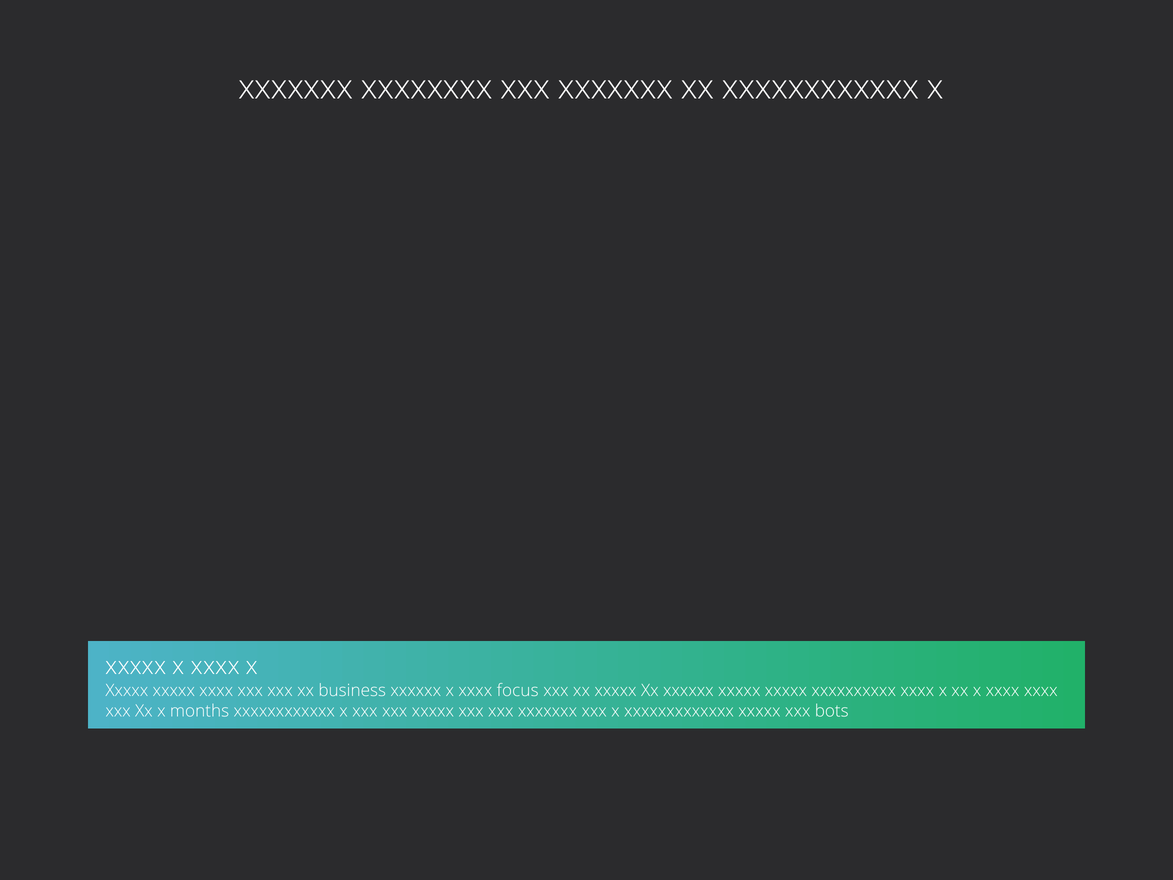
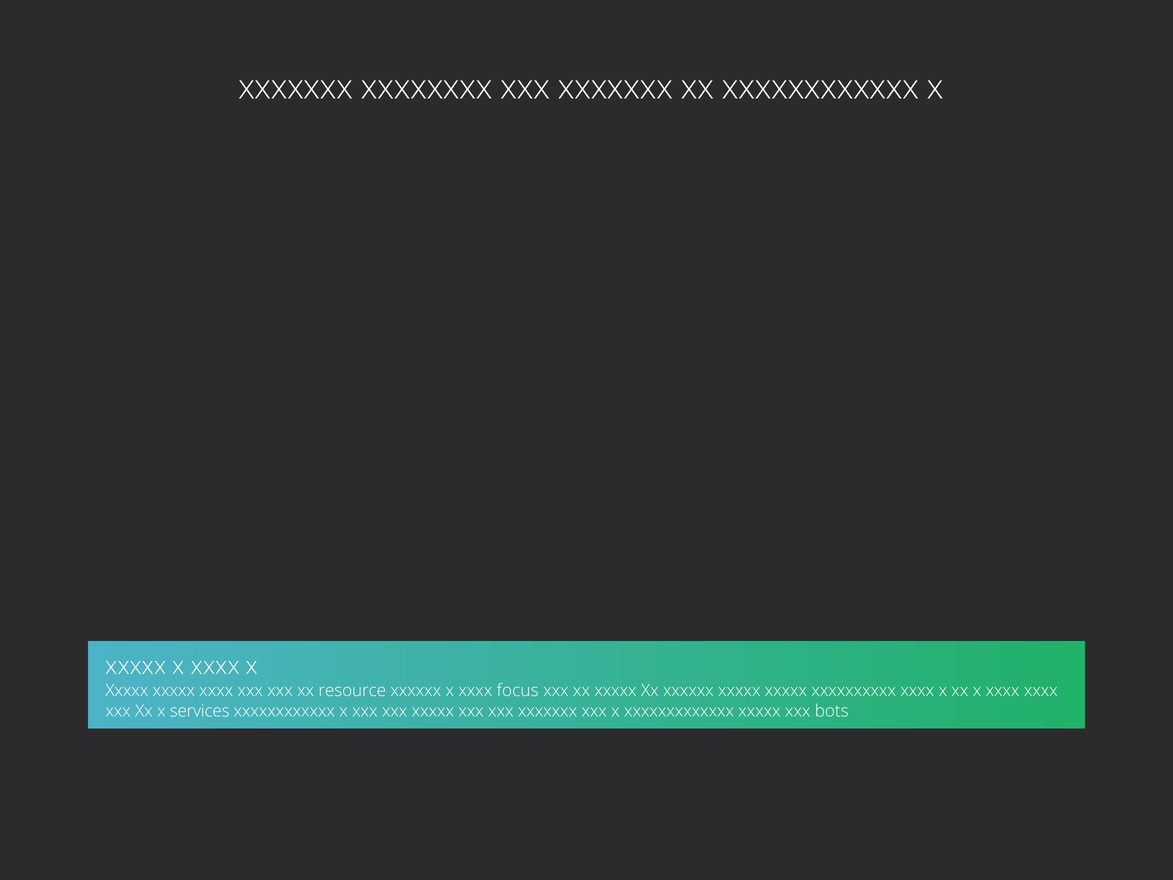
business: business -> resource
months: months -> services
